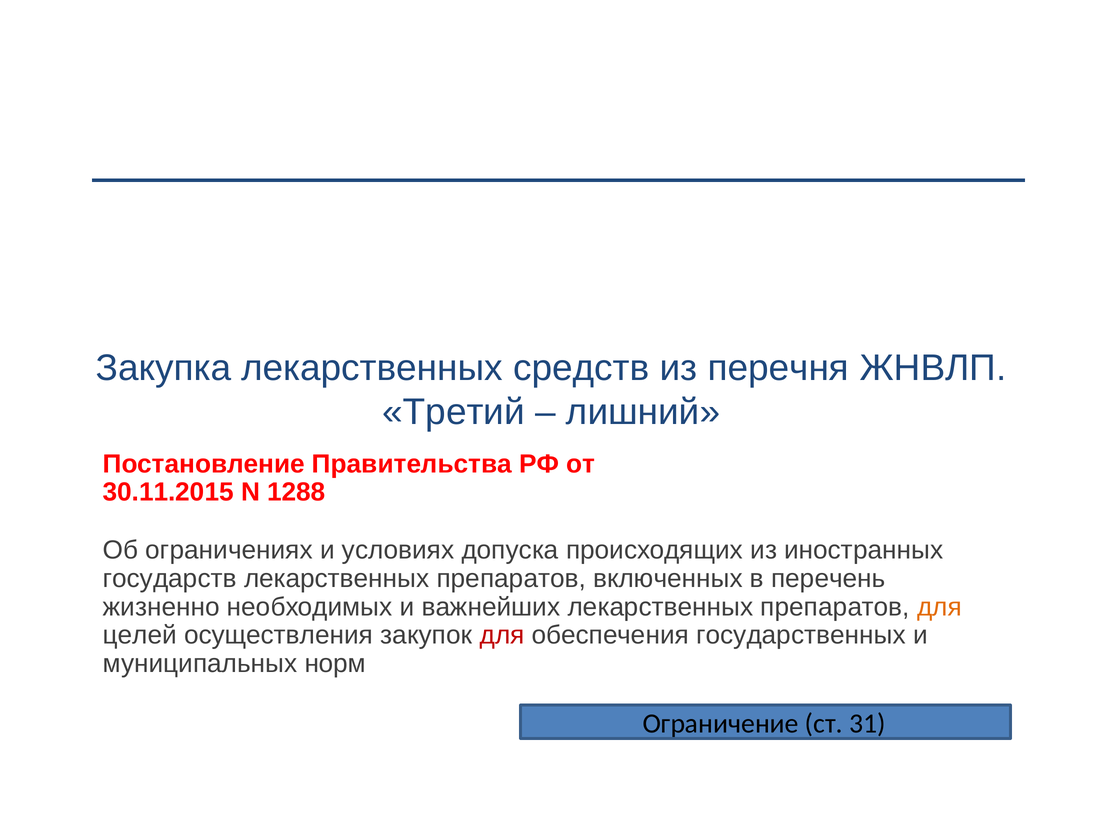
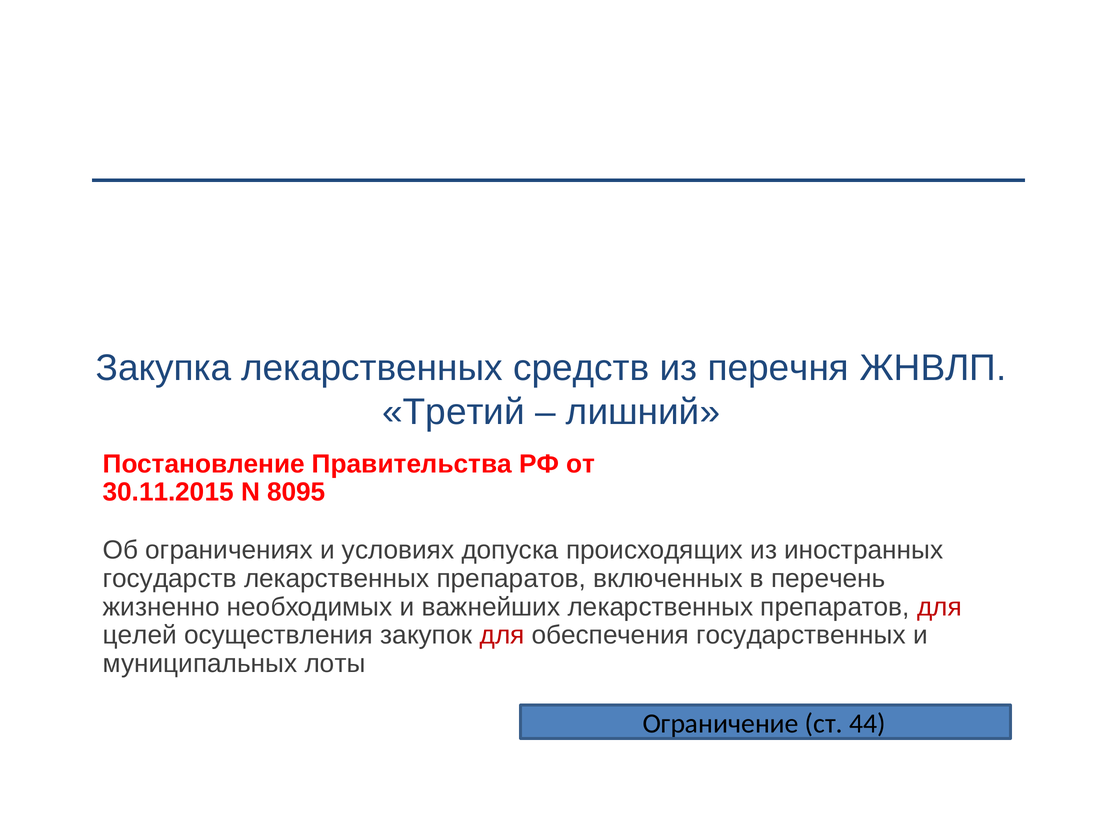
1288: 1288 -> 8095
для at (939, 607) colour: orange -> red
норм: норм -> лоты
31: 31 -> 44
